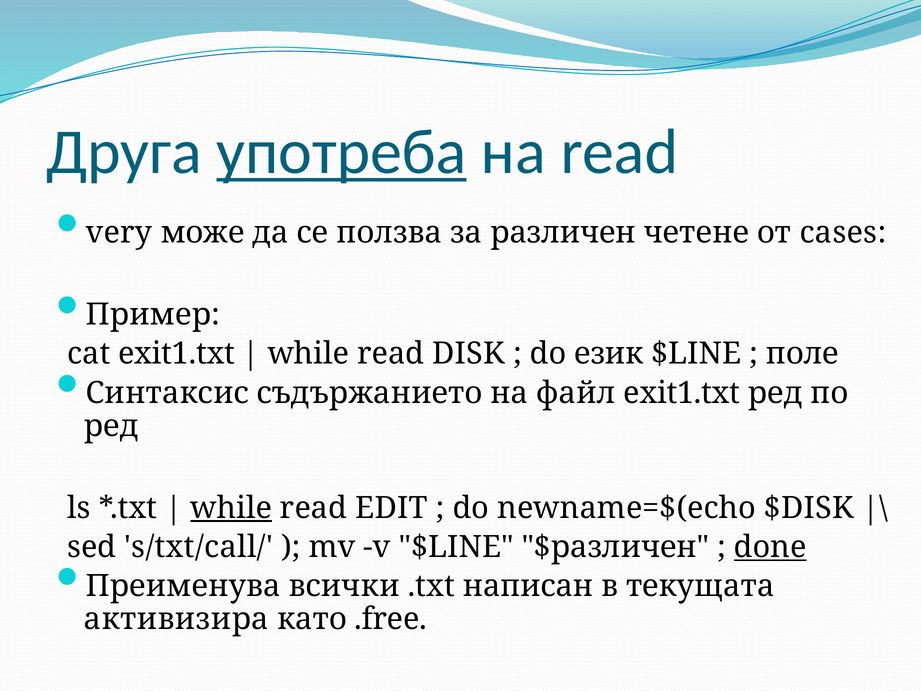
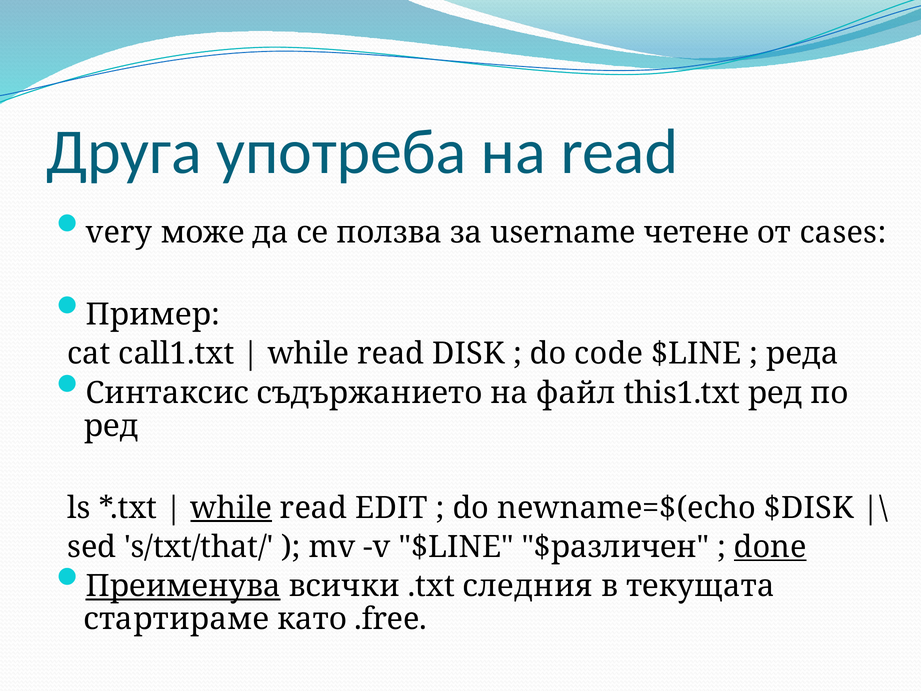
употреба underline: present -> none
различен: различен -> username
cat exit1.txt: exit1.txt -> call1.txt
език: език -> code
поле: поле -> реда
файл exit1.txt: exit1.txt -> this1.txt
s/txt/call/: s/txt/call/ -> s/txt/that/
Преименува underline: none -> present
написан: написан -> следния
активизира: активизира -> стартираме
